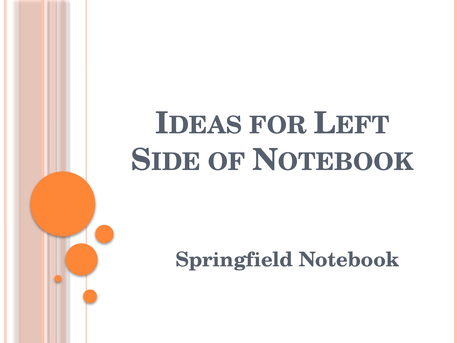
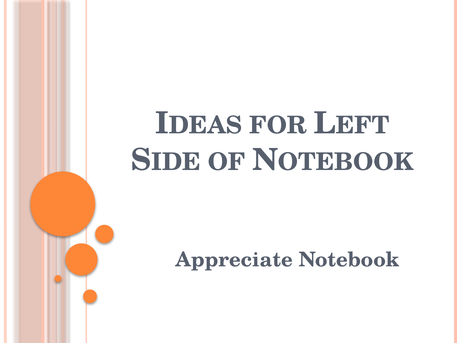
Springfield: Springfield -> Appreciate
